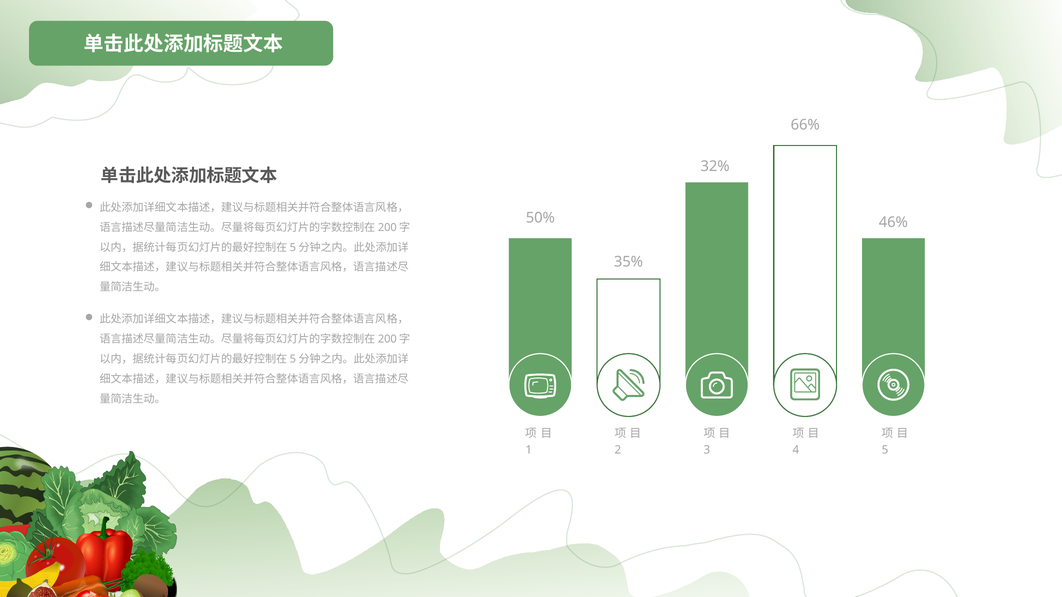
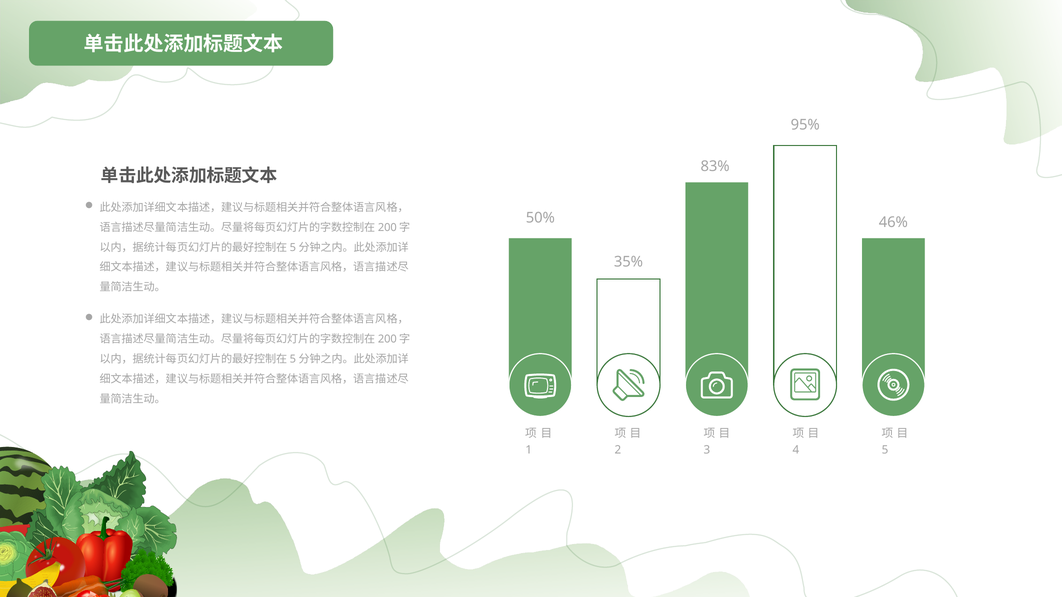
66%: 66% -> 95%
32%: 32% -> 83%
